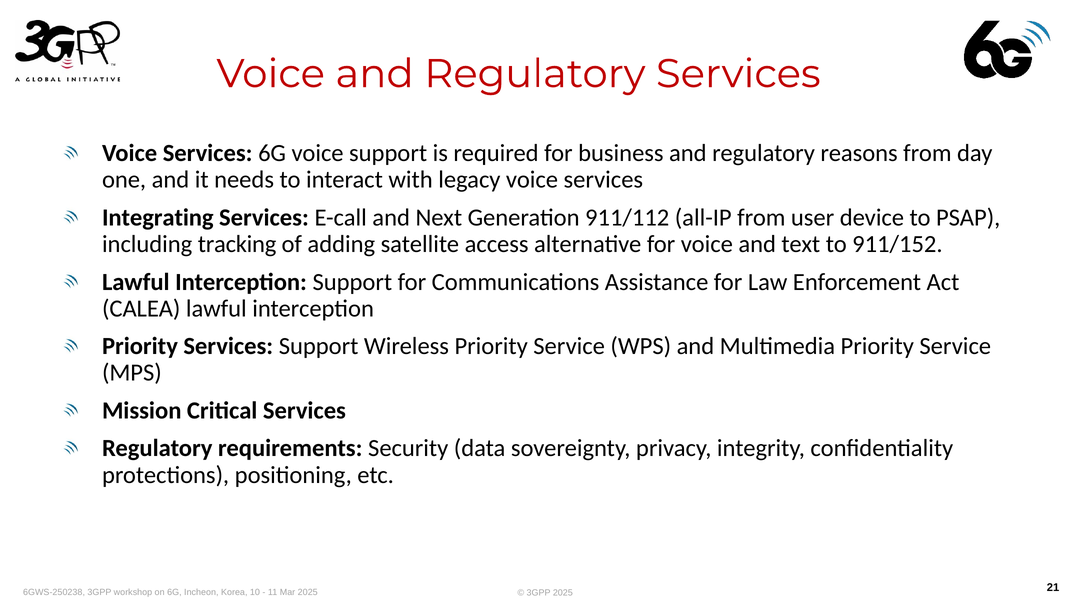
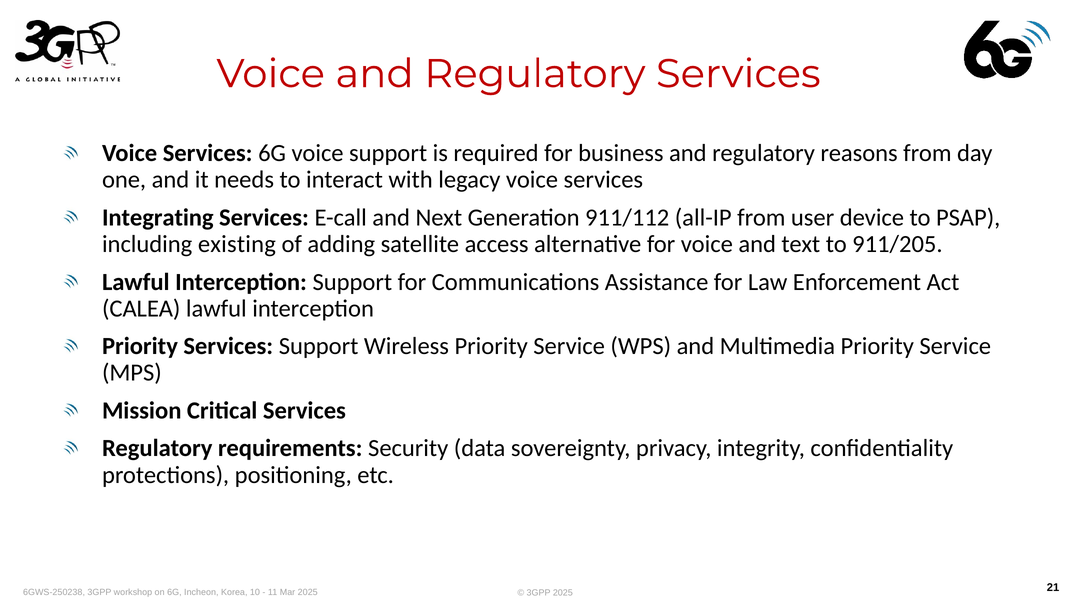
tracking: tracking -> existing
911/152: 911/152 -> 911/205
